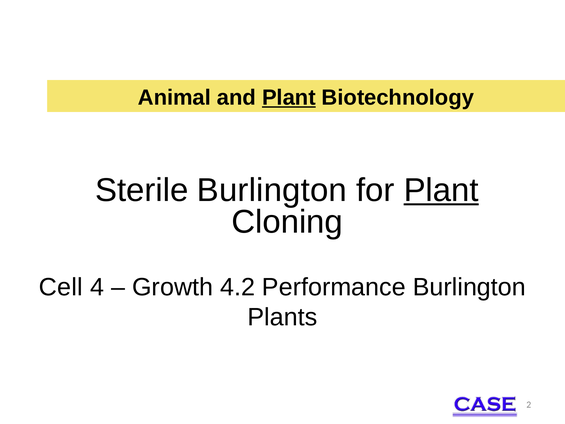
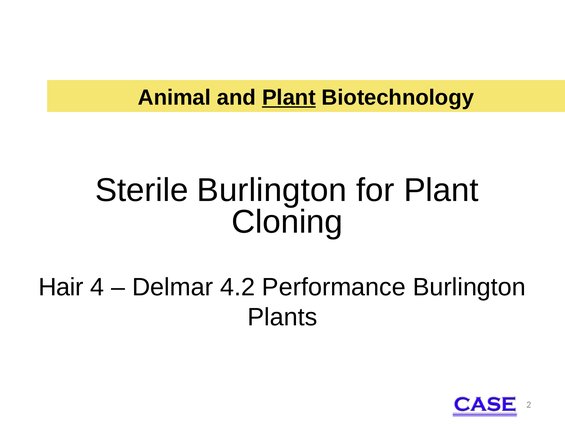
Plant at (441, 190) underline: present -> none
Cell: Cell -> Hair
Growth: Growth -> Delmar
